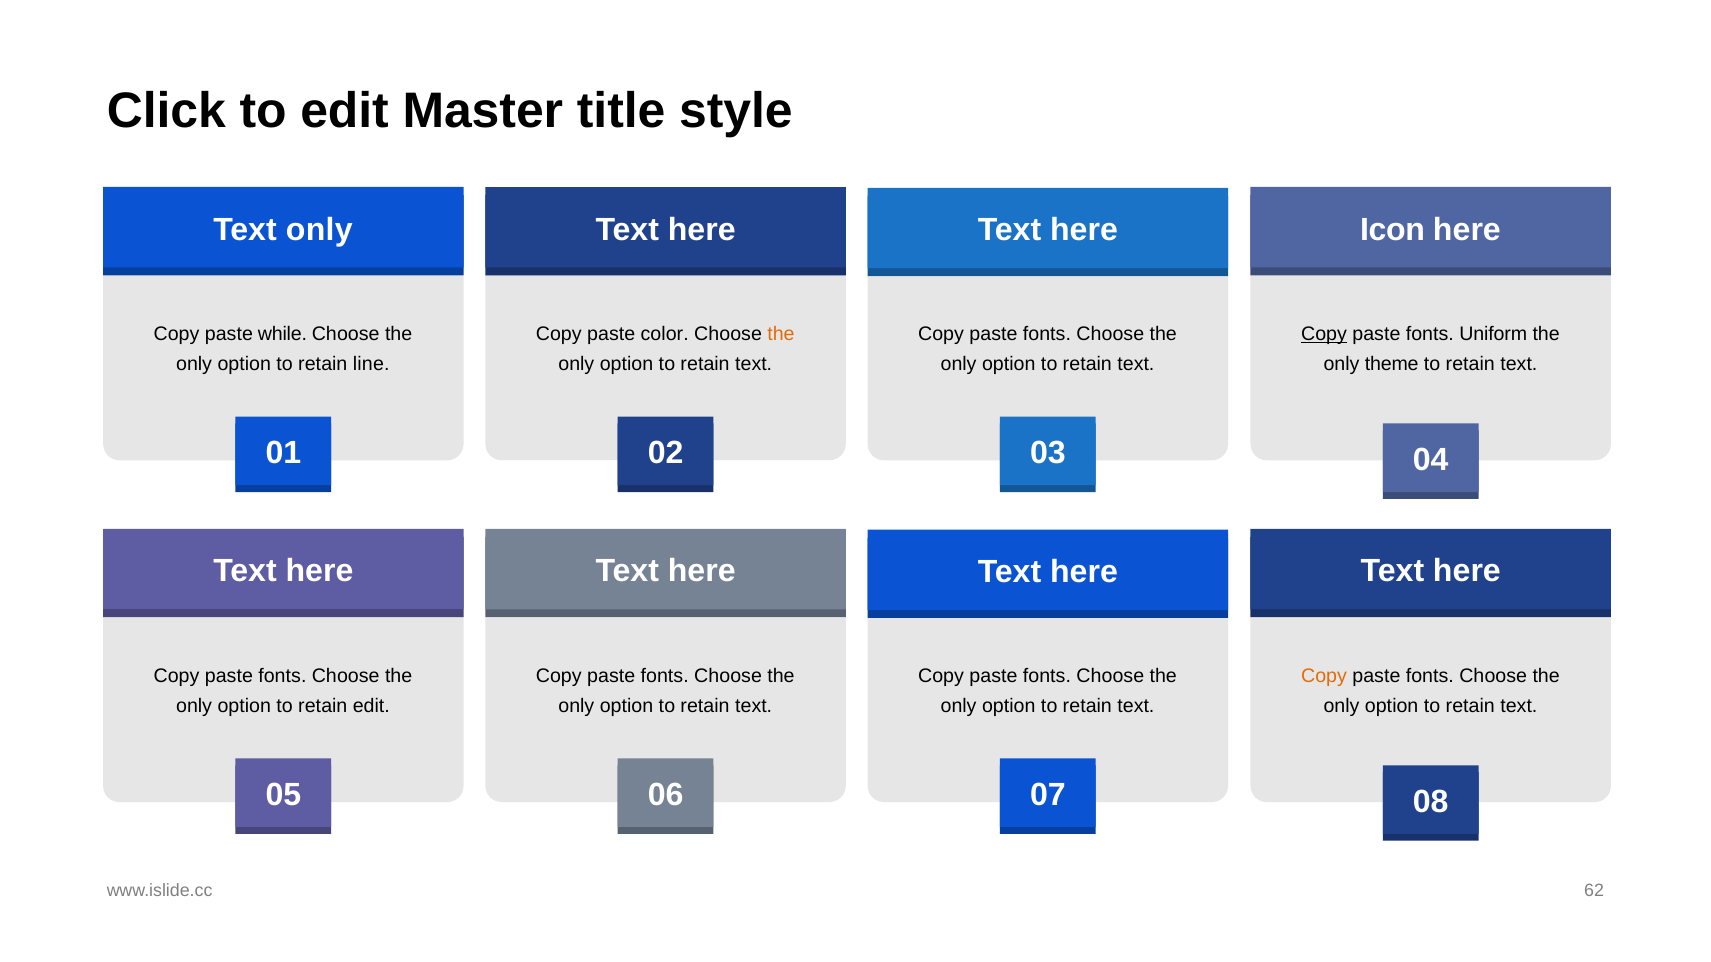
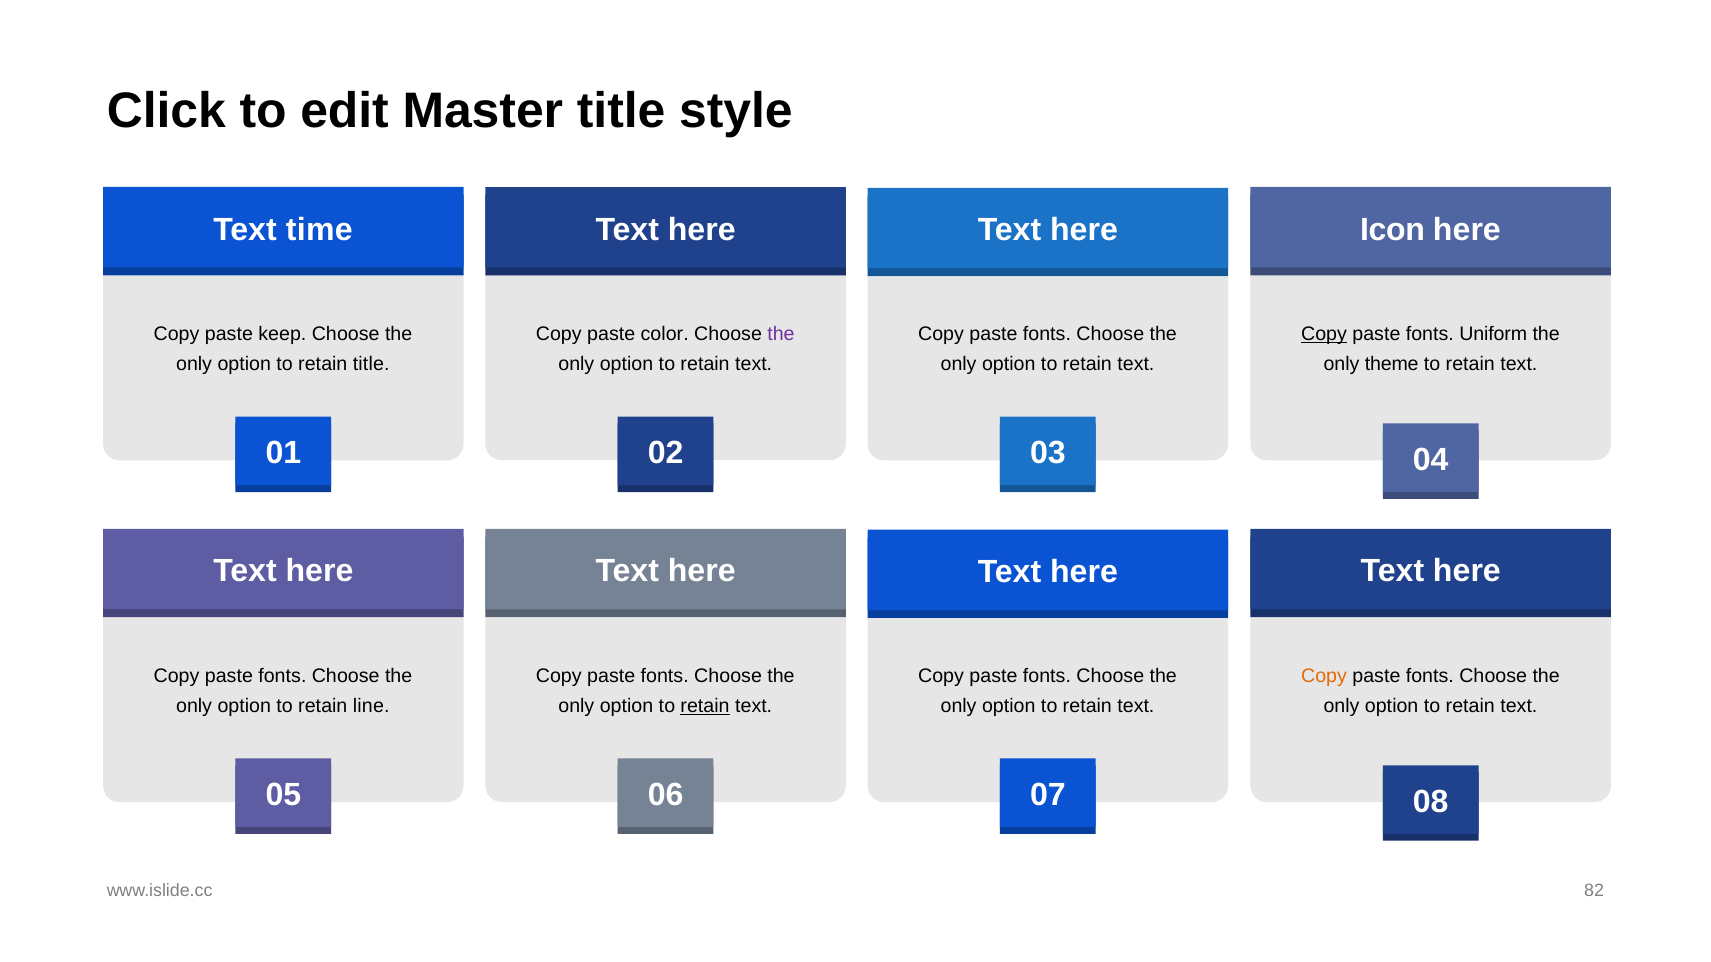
Text only: only -> time
while: while -> keep
the at (781, 334) colour: orange -> purple
retain line: line -> title
retain edit: edit -> line
retain at (705, 707) underline: none -> present
62: 62 -> 82
